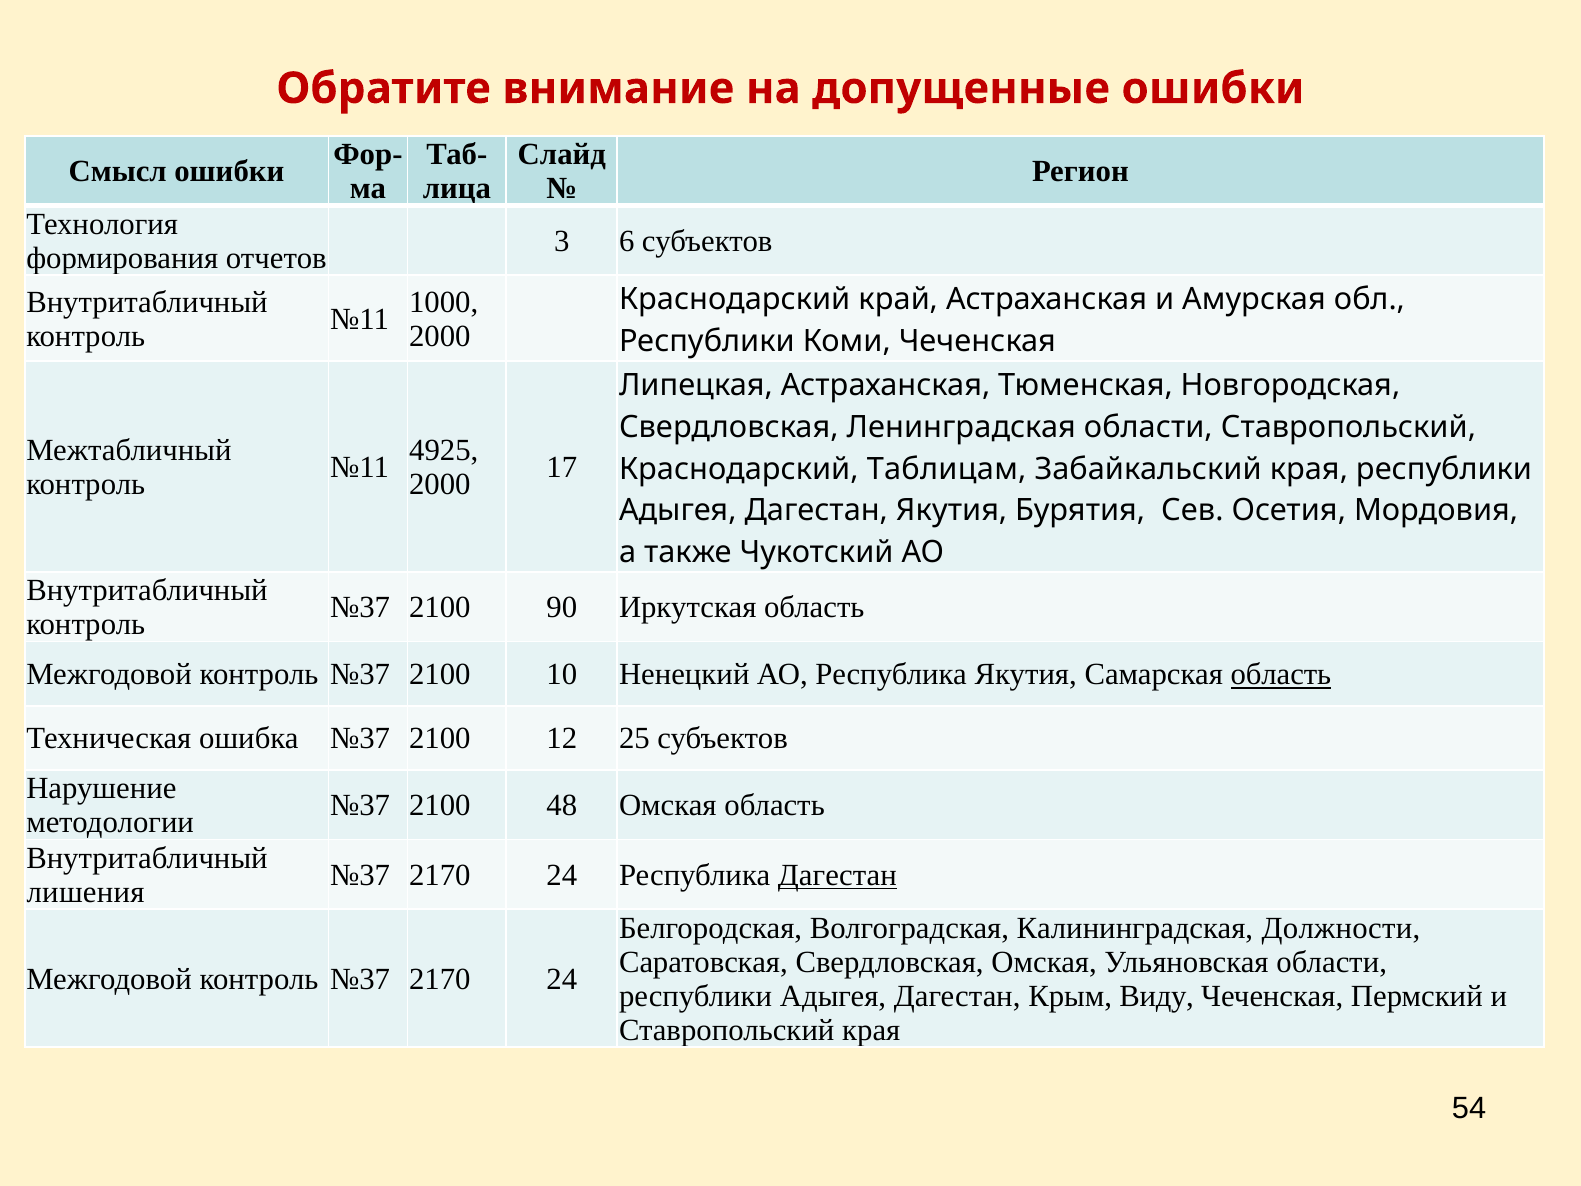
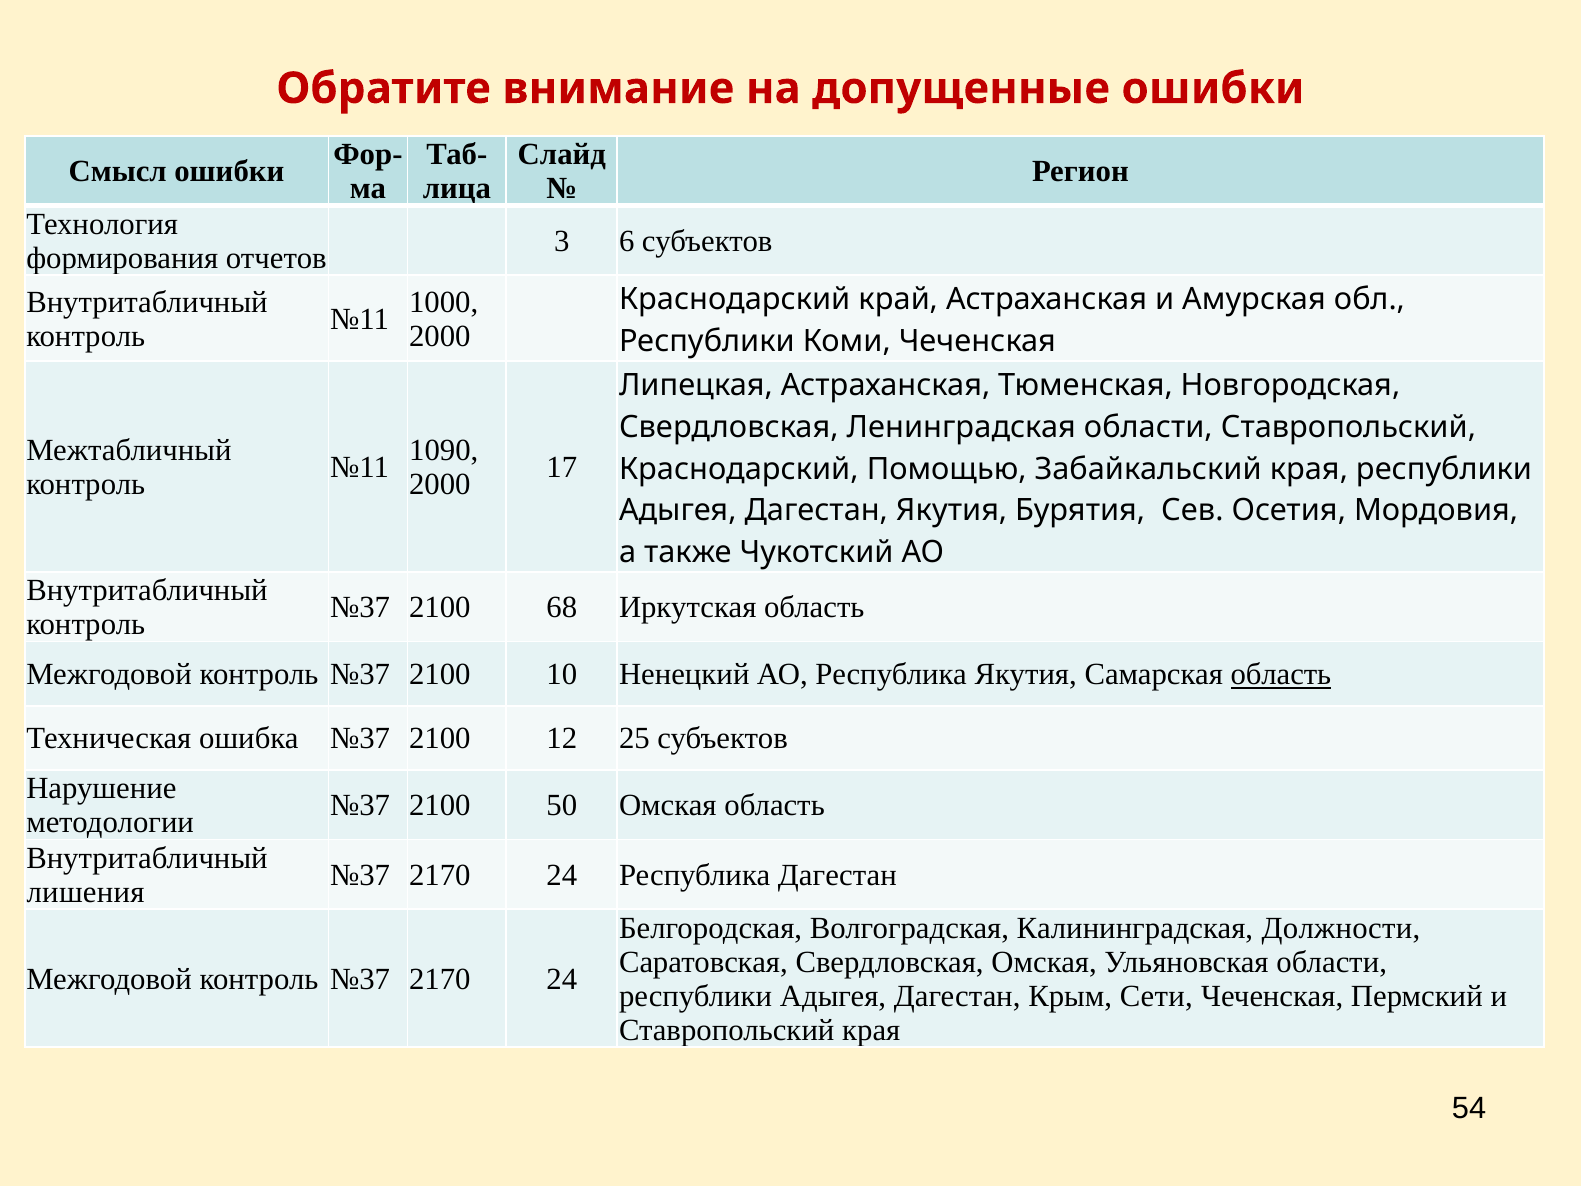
4925: 4925 -> 1090
Таблицам: Таблицам -> Помощью
90: 90 -> 68
48: 48 -> 50
Дагестан at (837, 875) underline: present -> none
Виду: Виду -> Сети
